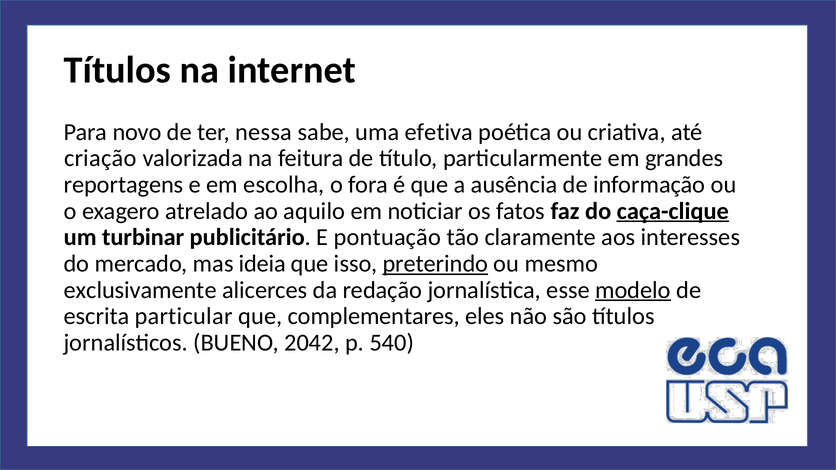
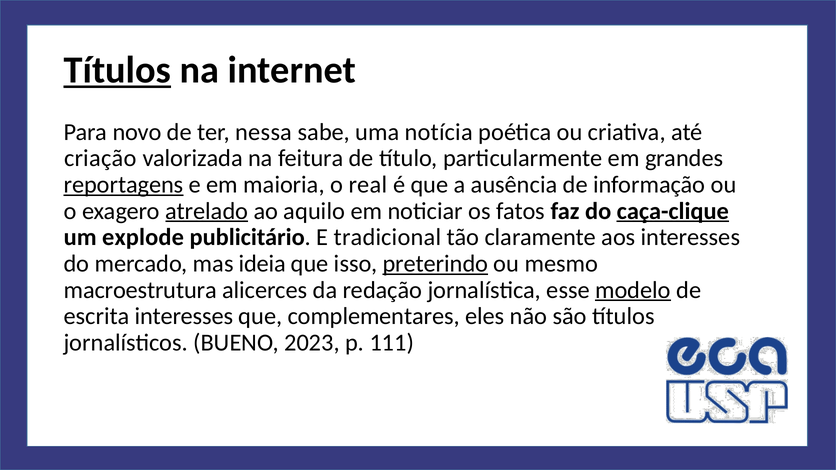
Títulos at (117, 70) underline: none -> present
efetiva: efetiva -> notícia
reportagens underline: none -> present
escolha: escolha -> maioria
fora: fora -> real
atrelado underline: none -> present
turbinar: turbinar -> explode
pontuação: pontuação -> tradicional
exclusivamente: exclusivamente -> macroestrutura
escrita particular: particular -> interesses
2042: 2042 -> 2023
540: 540 -> 111
